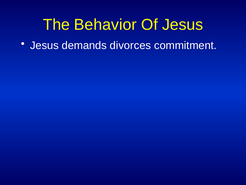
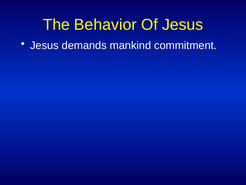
divorces: divorces -> mankind
